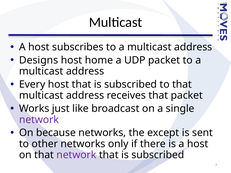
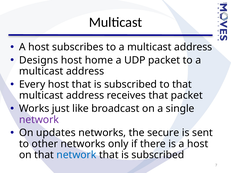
because: because -> updates
except: except -> secure
network at (76, 155) colour: purple -> blue
